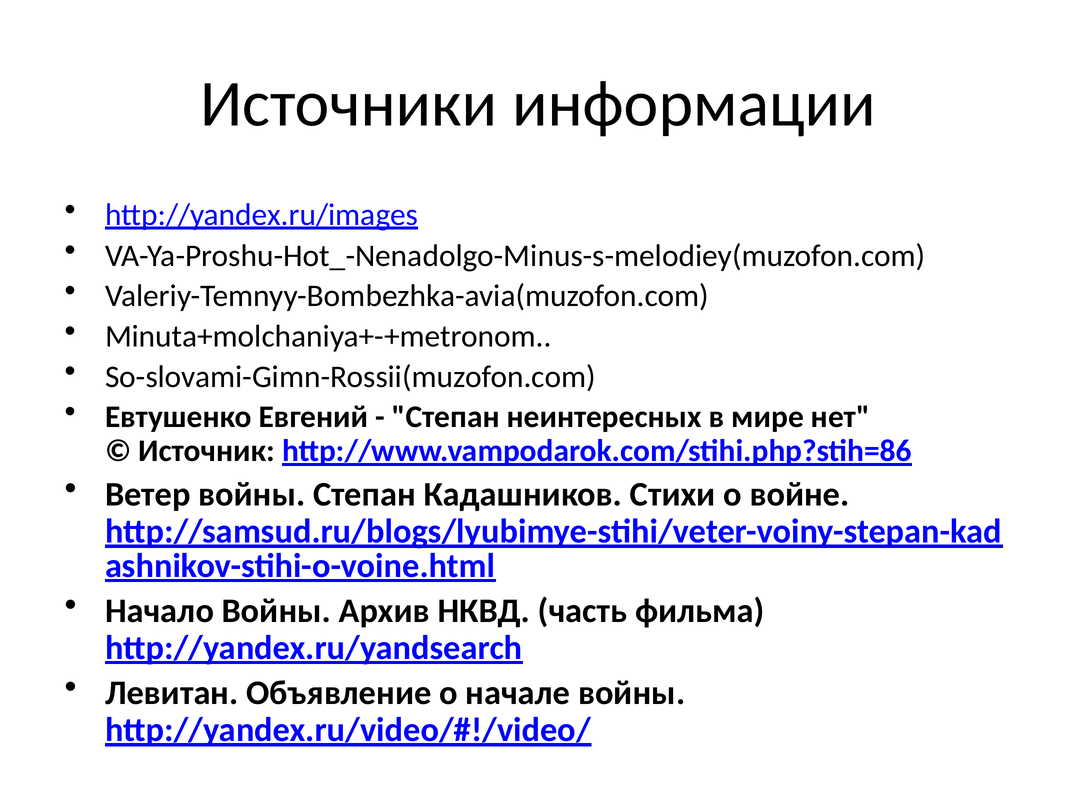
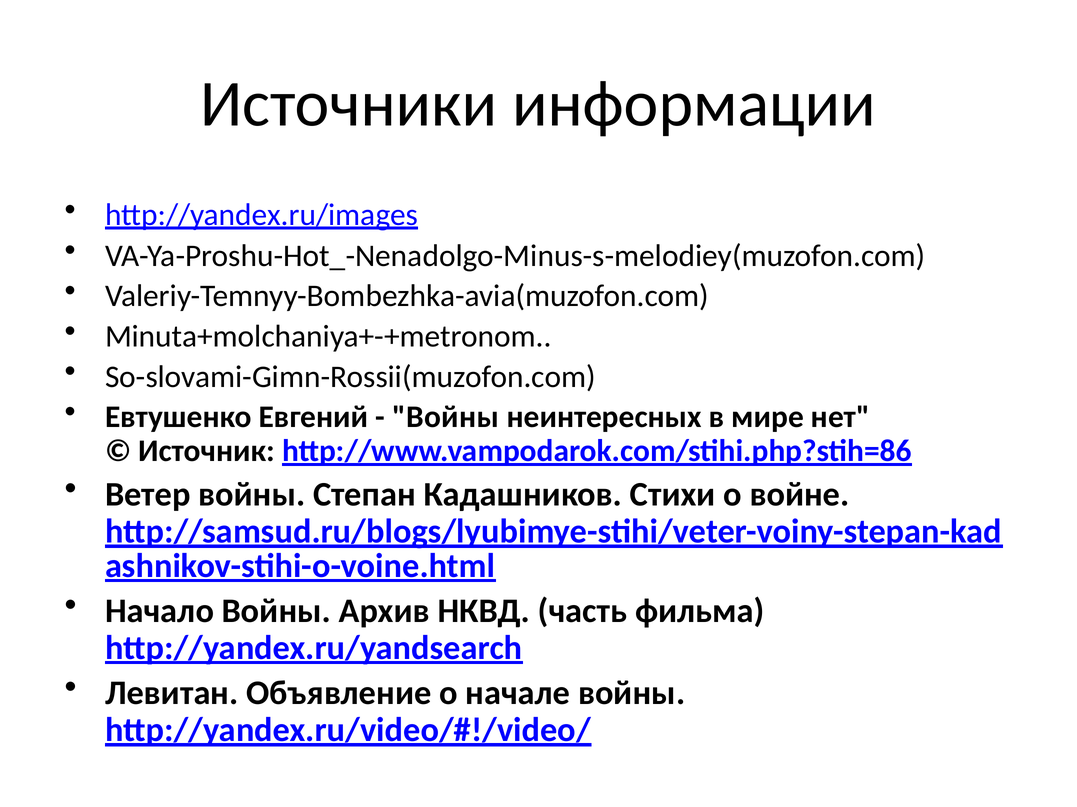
Степан at (446, 417): Степан -> Войны
